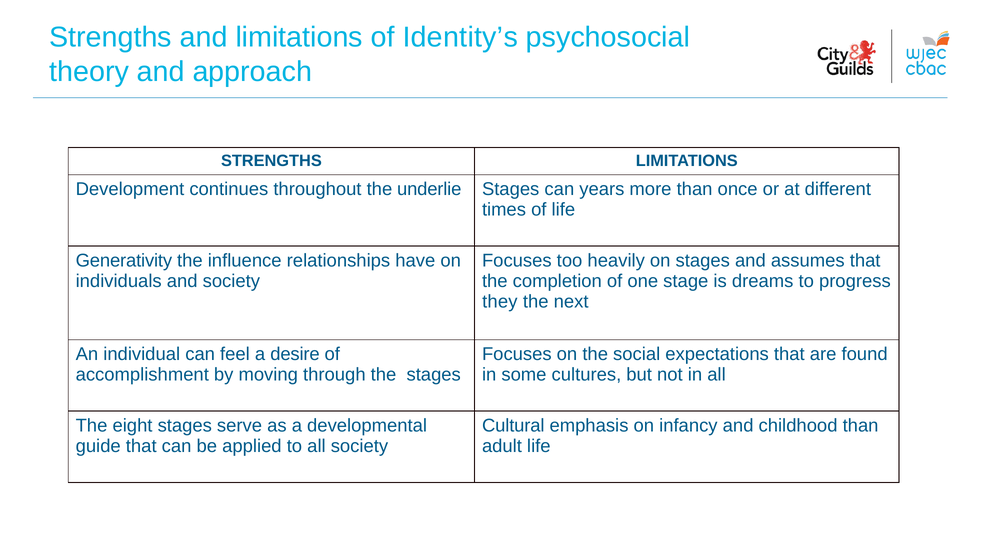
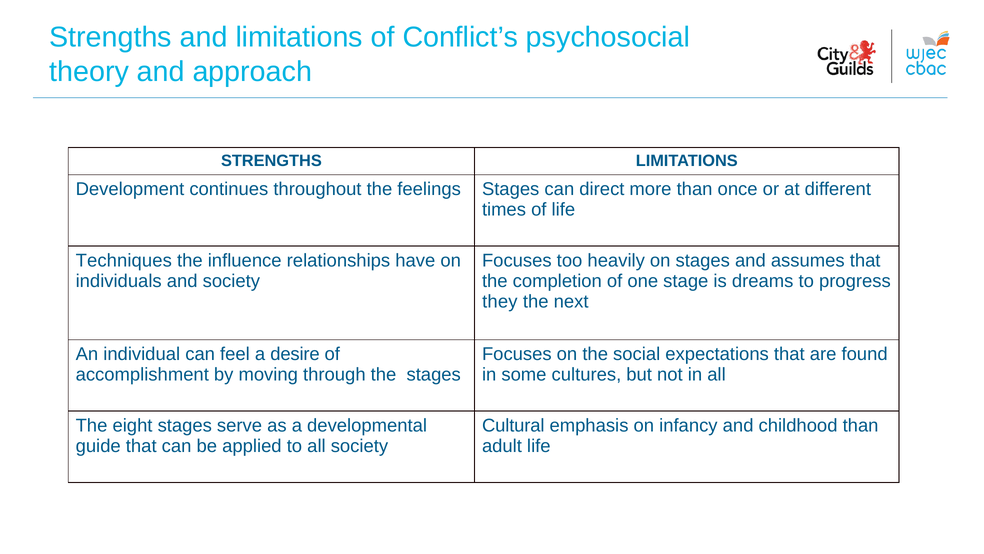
Identity’s: Identity’s -> Conflict’s
underlie: underlie -> feelings
years: years -> direct
Generativity: Generativity -> Techniques
